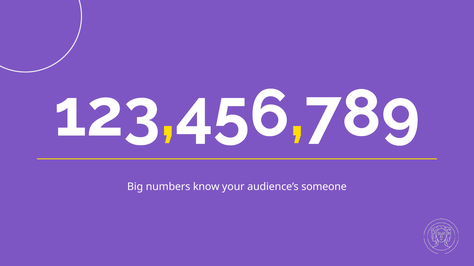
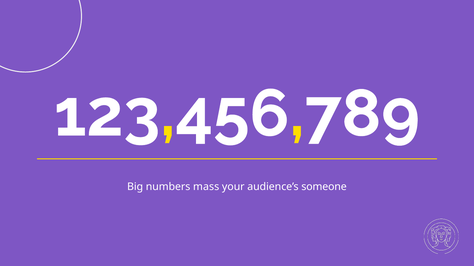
know: know -> mass
